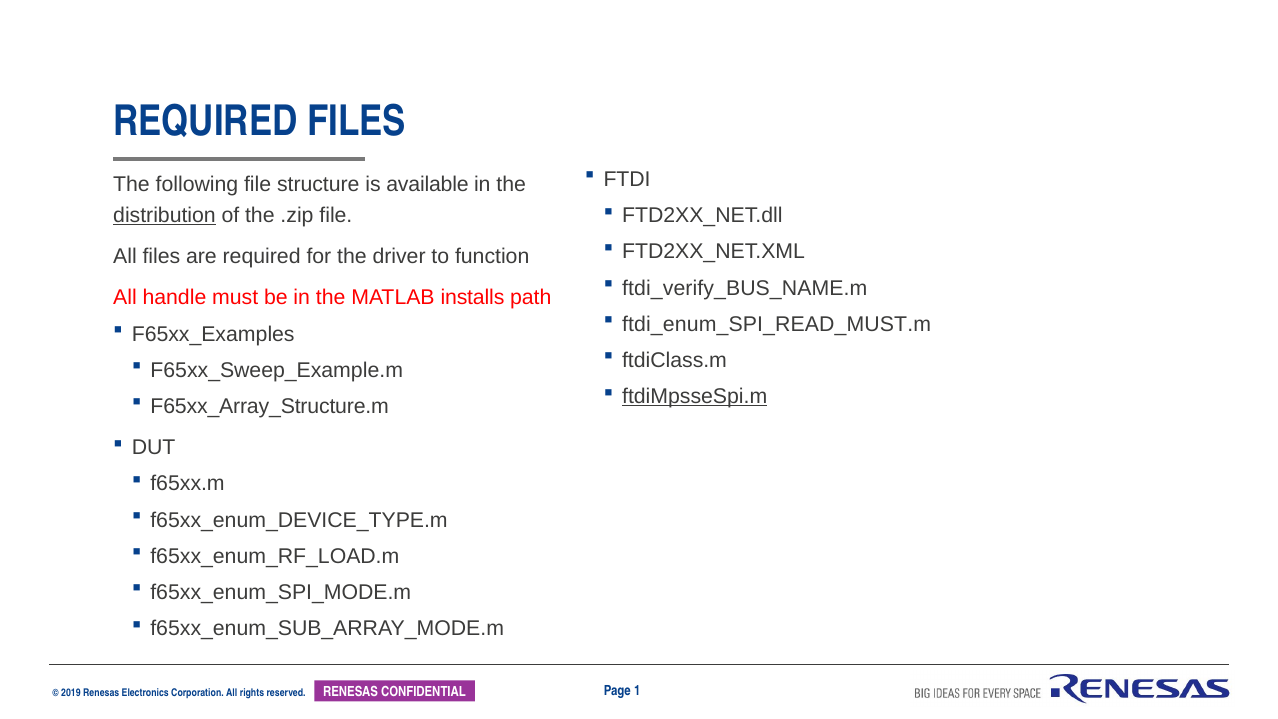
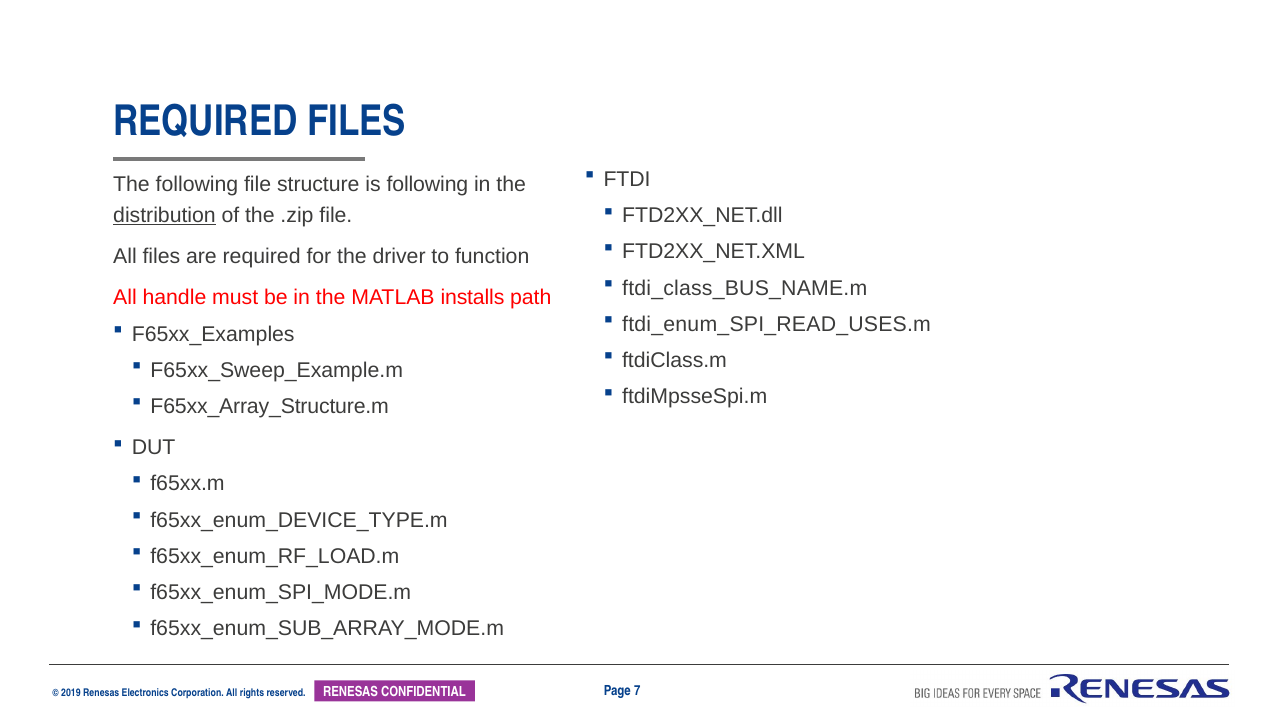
is available: available -> following
ftdi_verify_BUS_NAME.m: ftdi_verify_BUS_NAME.m -> ftdi_class_BUS_NAME.m
ftdi_enum_SPI_READ_MUST.m: ftdi_enum_SPI_READ_MUST.m -> ftdi_enum_SPI_READ_USES.m
ftdiMpsseSpi.m underline: present -> none
1: 1 -> 7
